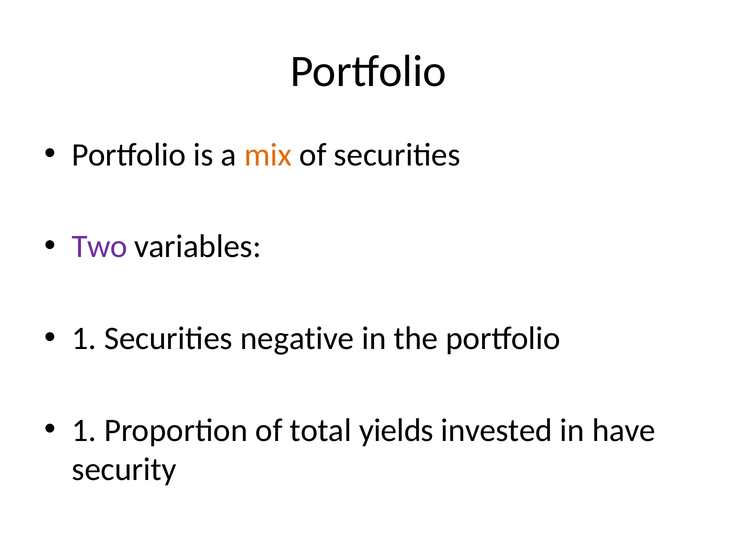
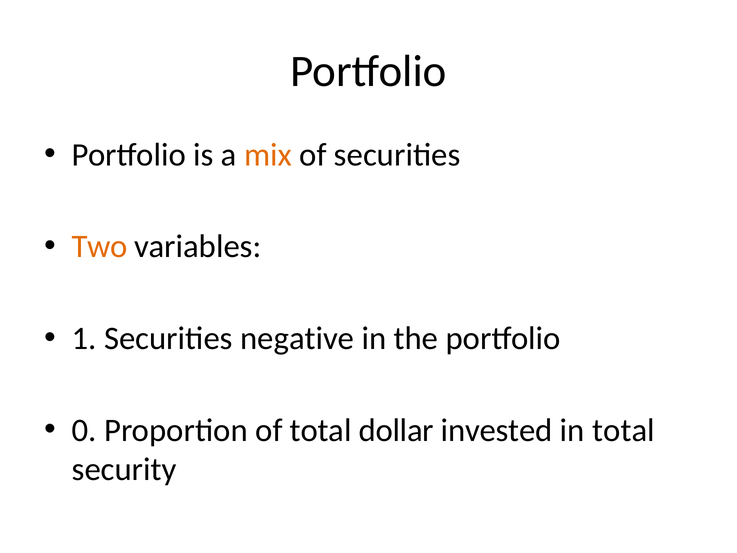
Two colour: purple -> orange
1 at (84, 430): 1 -> 0
yields: yields -> dollar
in have: have -> total
